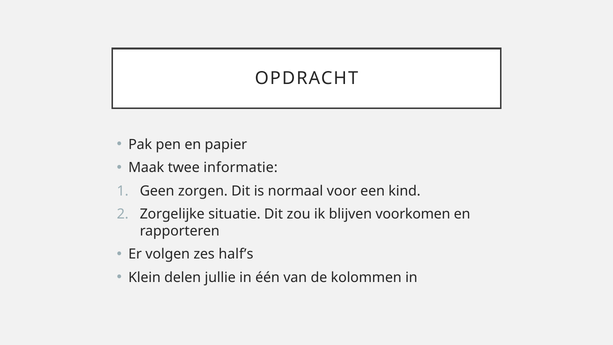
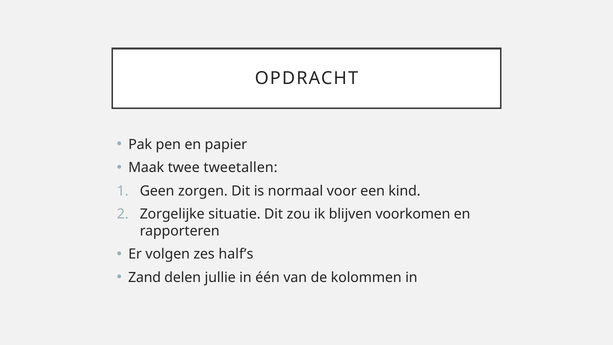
informatie: informatie -> tweetallen
Klein: Klein -> Zand
